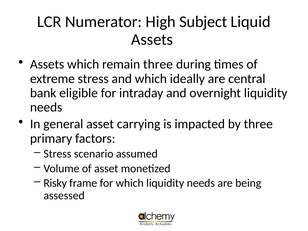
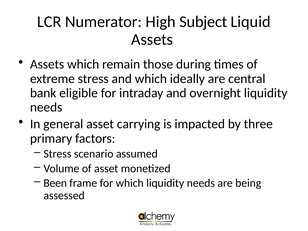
remain three: three -> those
Risky: Risky -> Been
